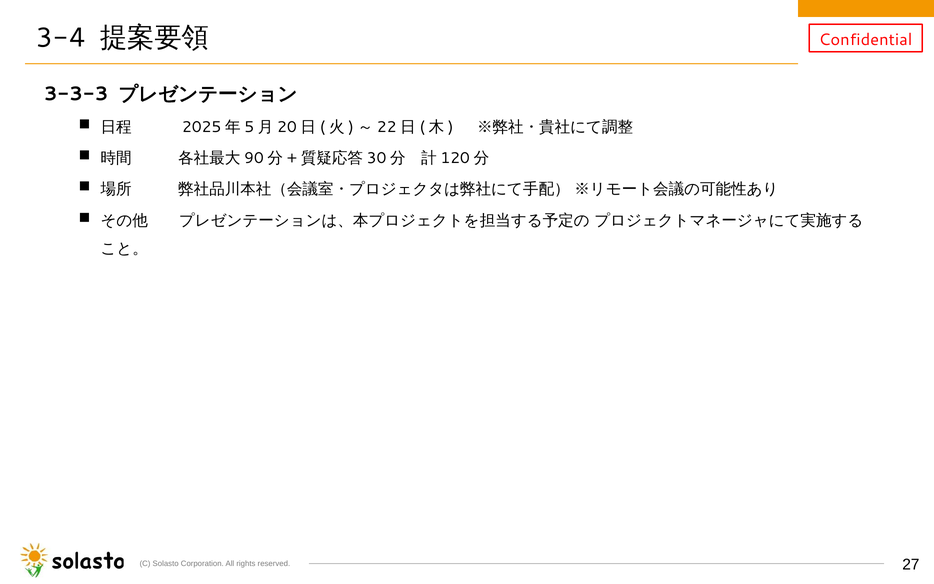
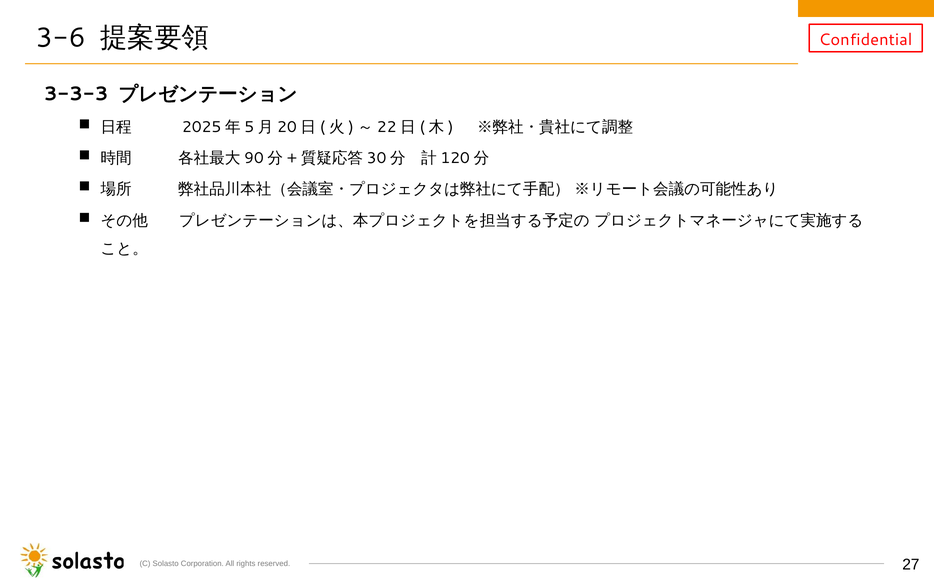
3-4: 3-4 -> 3-6
